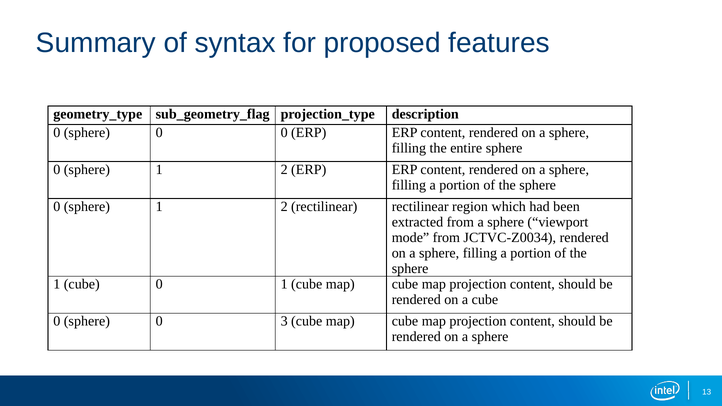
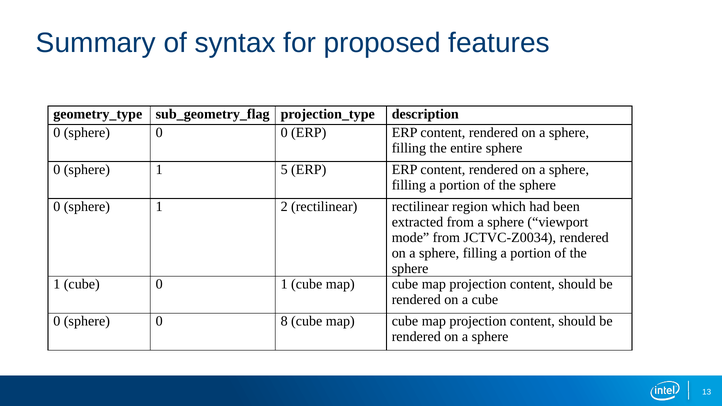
2 at (284, 170): 2 -> 5
3: 3 -> 8
